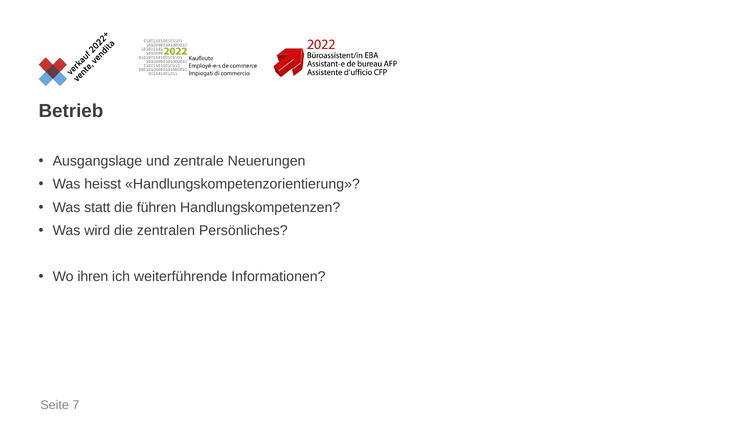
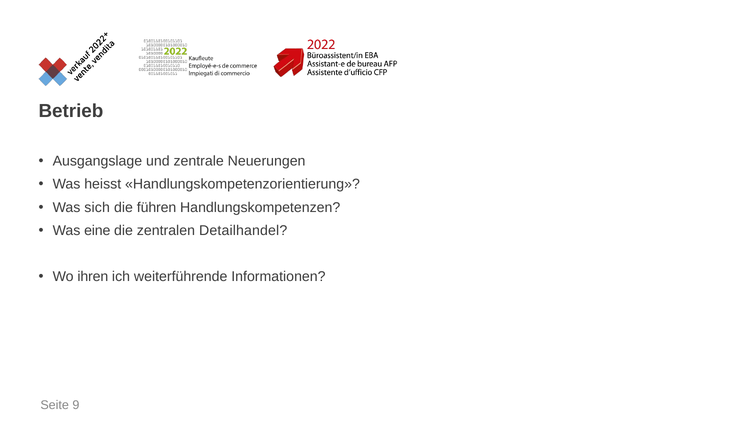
statt: statt -> sich
wird: wird -> eine
Persönliches: Persönliches -> Detailhandel
7: 7 -> 9
